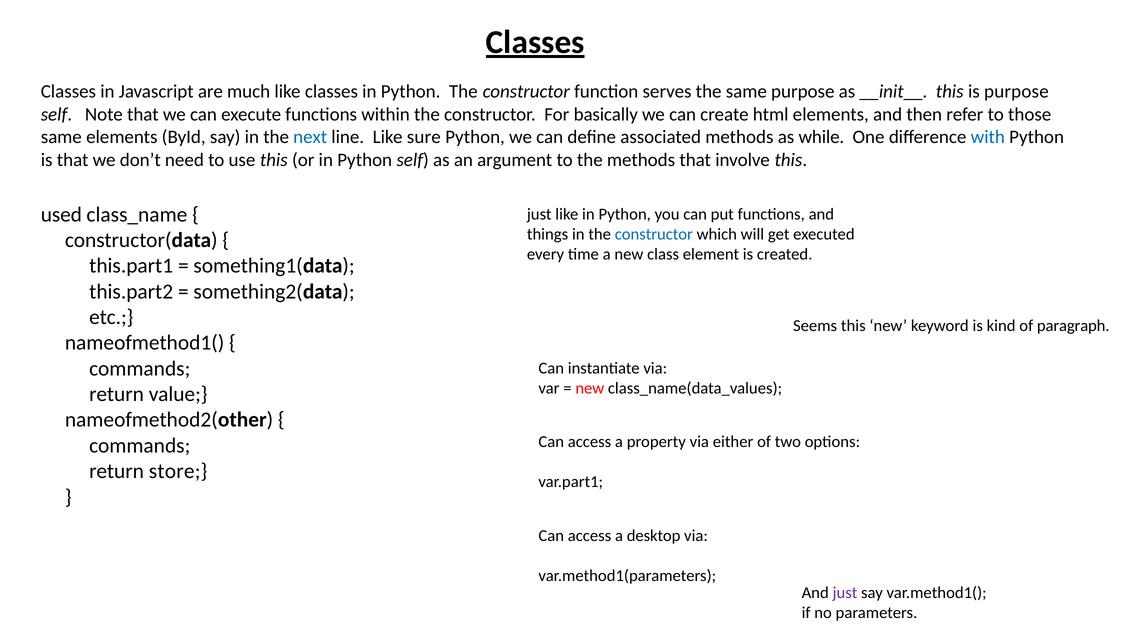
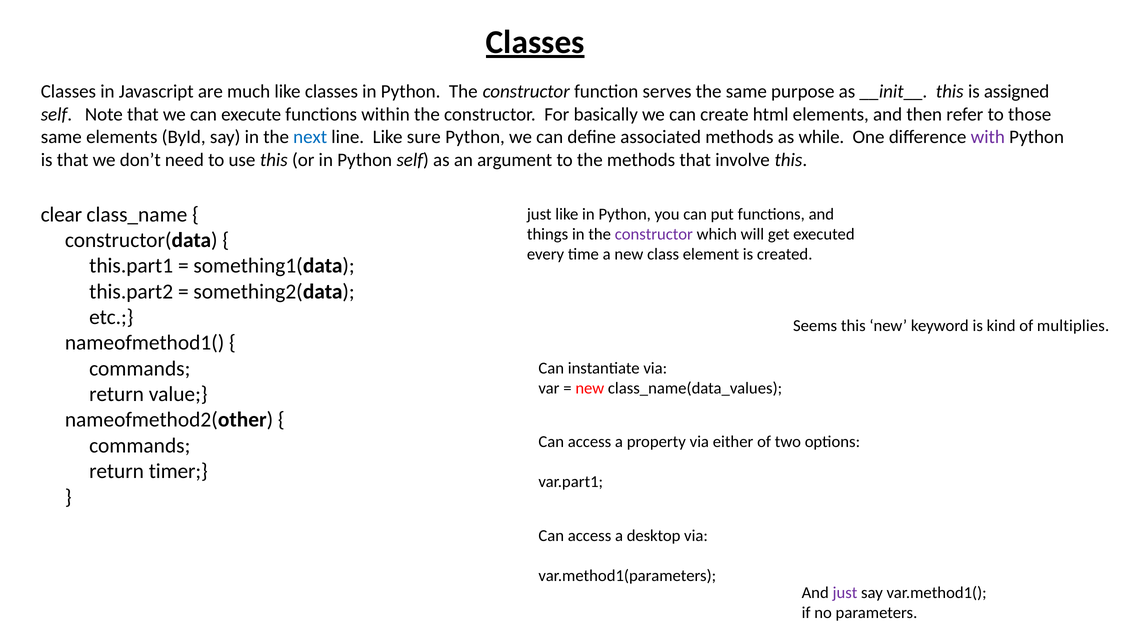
is purpose: purpose -> assigned
with colour: blue -> purple
used: used -> clear
constructor at (654, 234) colour: blue -> purple
paragraph: paragraph -> multiplies
store: store -> timer
